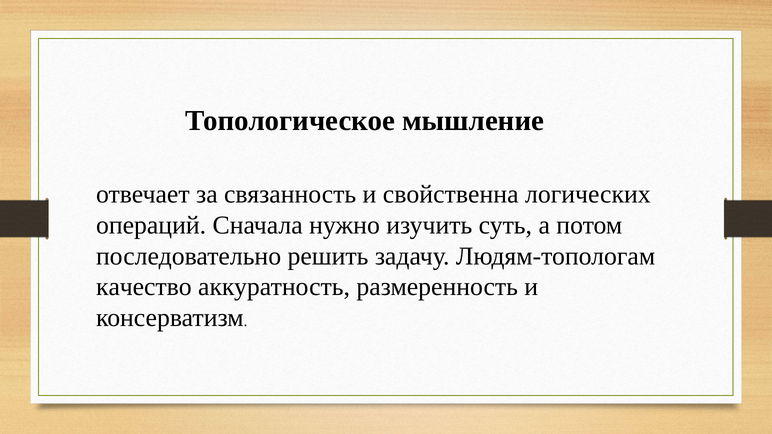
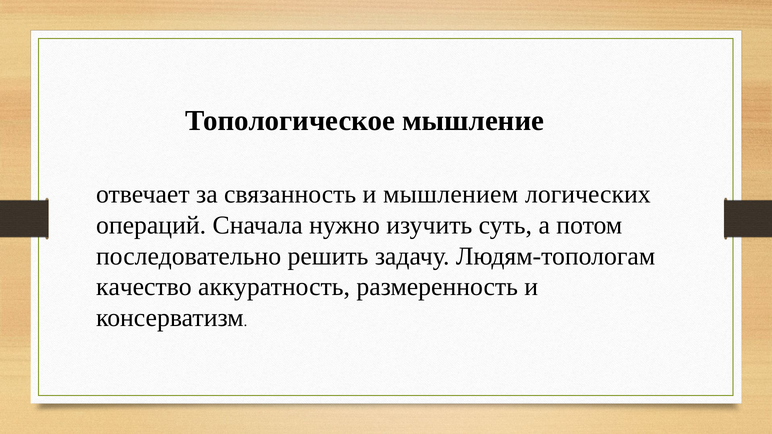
свойственна: свойственна -> мышлением
